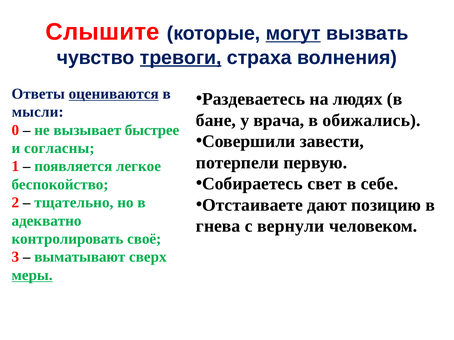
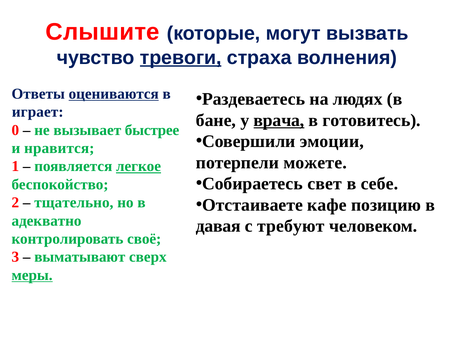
могут underline: present -> none
мысли: мысли -> играет
врача underline: none -> present
обижались: обижались -> готовитесь
завести: завести -> эмоции
согласны: согласны -> нравится
первую: первую -> можете
легкое underline: none -> present
дают: дают -> кафе
гнева: гнева -> давая
вернули: вернули -> требуют
